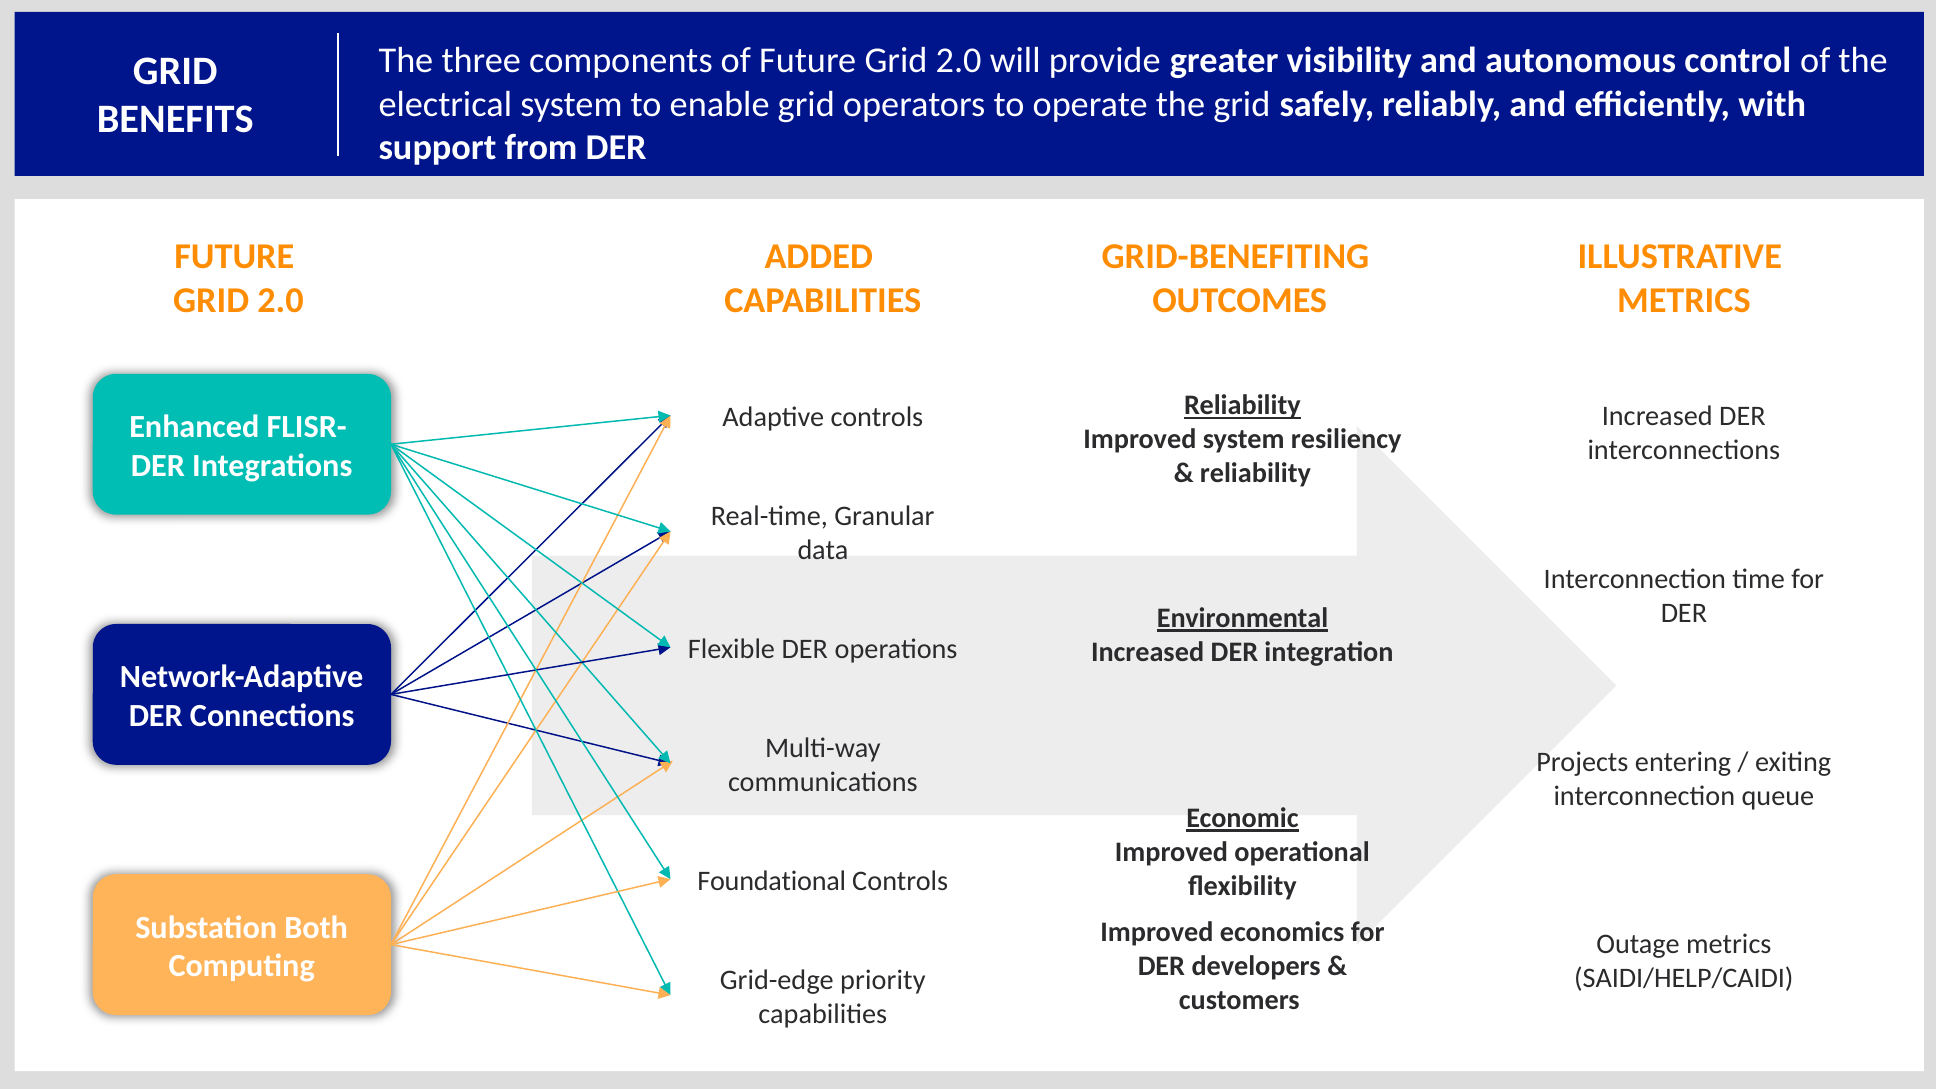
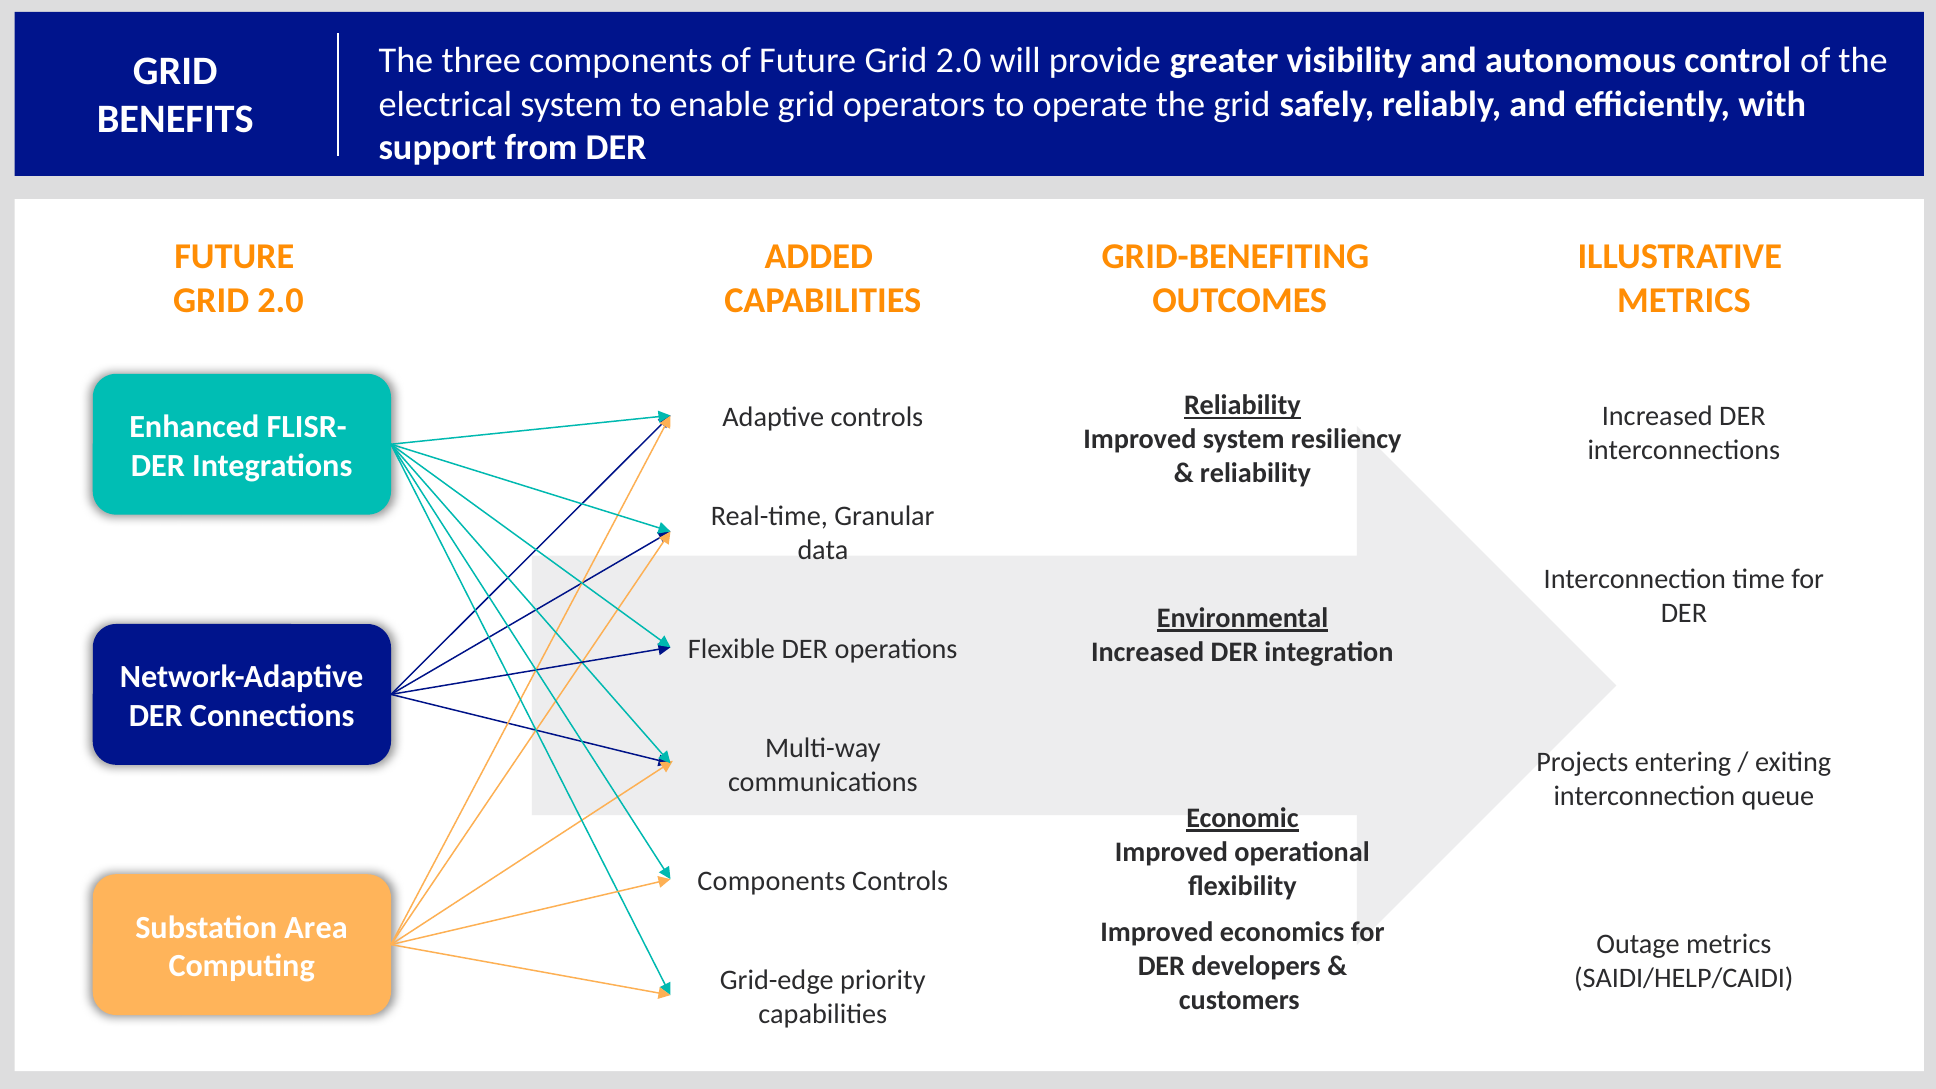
Foundational at (772, 881): Foundational -> Components
Both: Both -> Area
